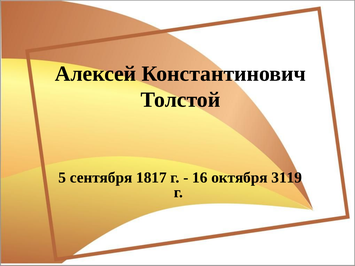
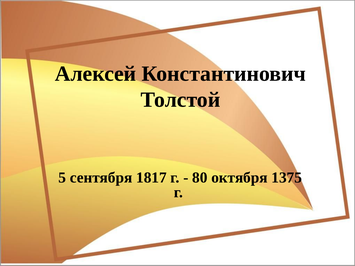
16: 16 -> 80
3119: 3119 -> 1375
